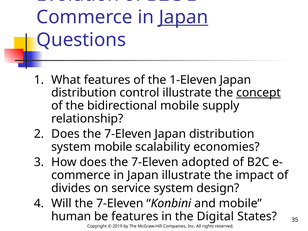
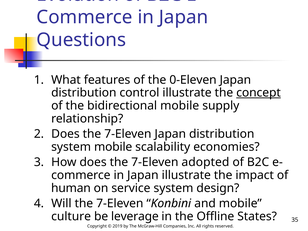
Japan at (184, 17) underline: present -> none
1-Eleven: 1-Eleven -> 0-Eleven
divides: divides -> human
human: human -> culture
be features: features -> leverage
Digital: Digital -> Offline
